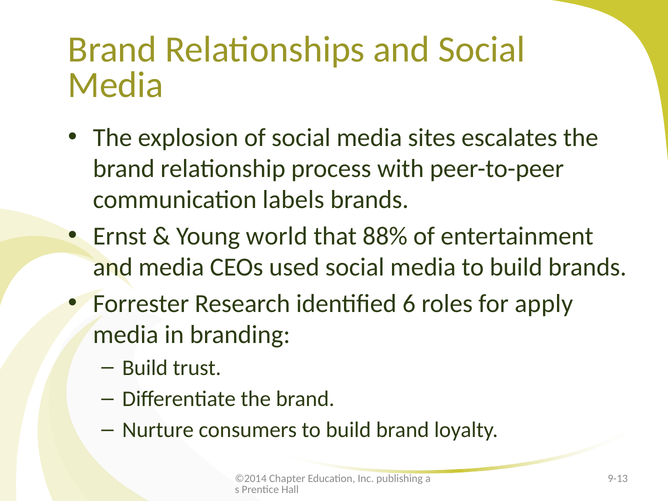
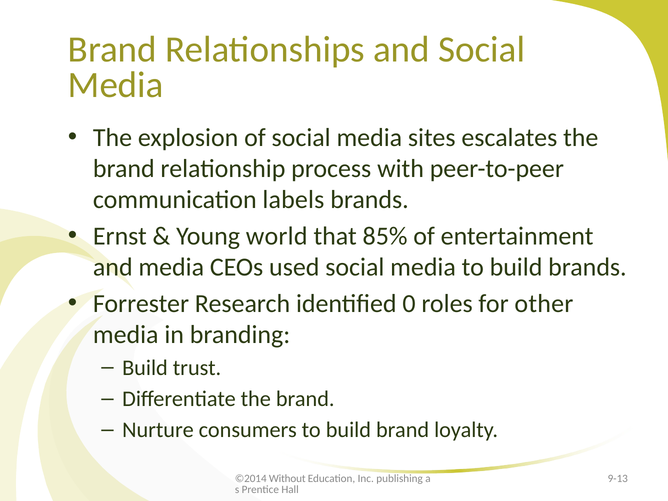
88%: 88% -> 85%
6: 6 -> 0
apply: apply -> other
Chapter: Chapter -> Without
